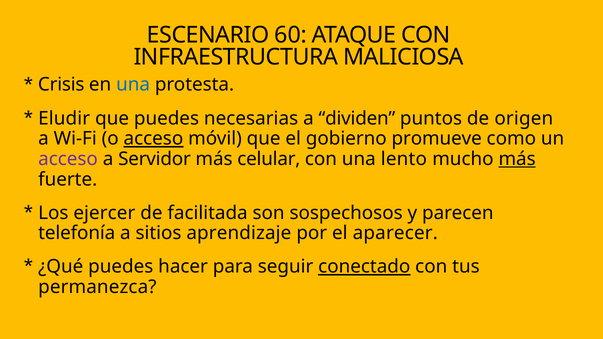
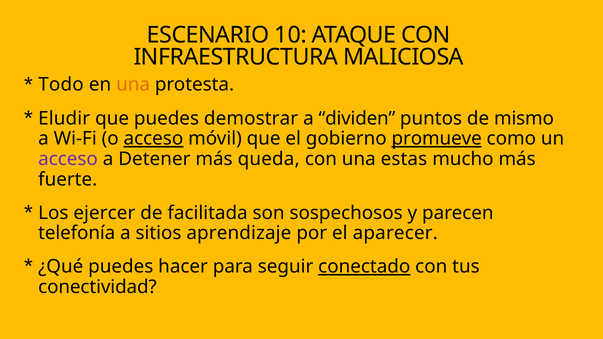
60: 60 -> 10
Crisis: Crisis -> Todo
una at (133, 85) colour: blue -> orange
necesarias: necesarias -> demostrar
origen: origen -> mismo
promueve underline: none -> present
Servidor: Servidor -> Detener
celular: celular -> queda
lento: lento -> estas
más at (517, 159) underline: present -> none
permanezca: permanezca -> conectividad
